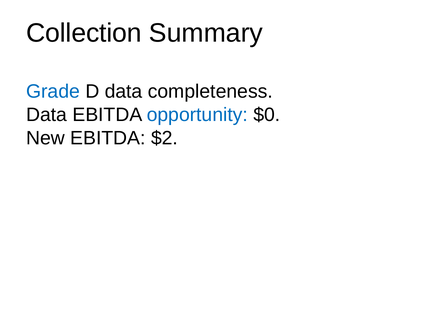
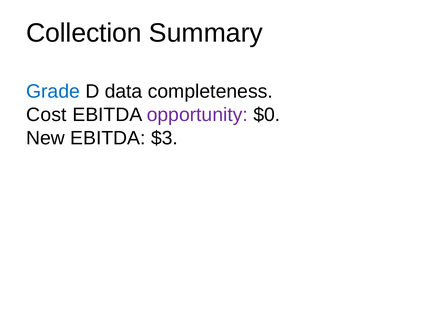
Data at (47, 115): Data -> Cost
opportunity colour: blue -> purple
$2: $2 -> $3
